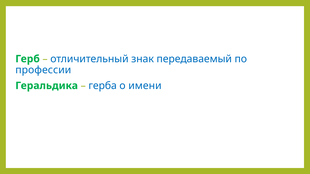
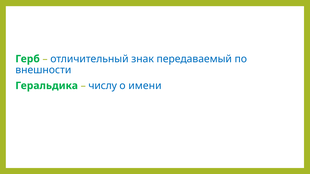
профессии: профессии -> внешности
герба: герба -> числу
